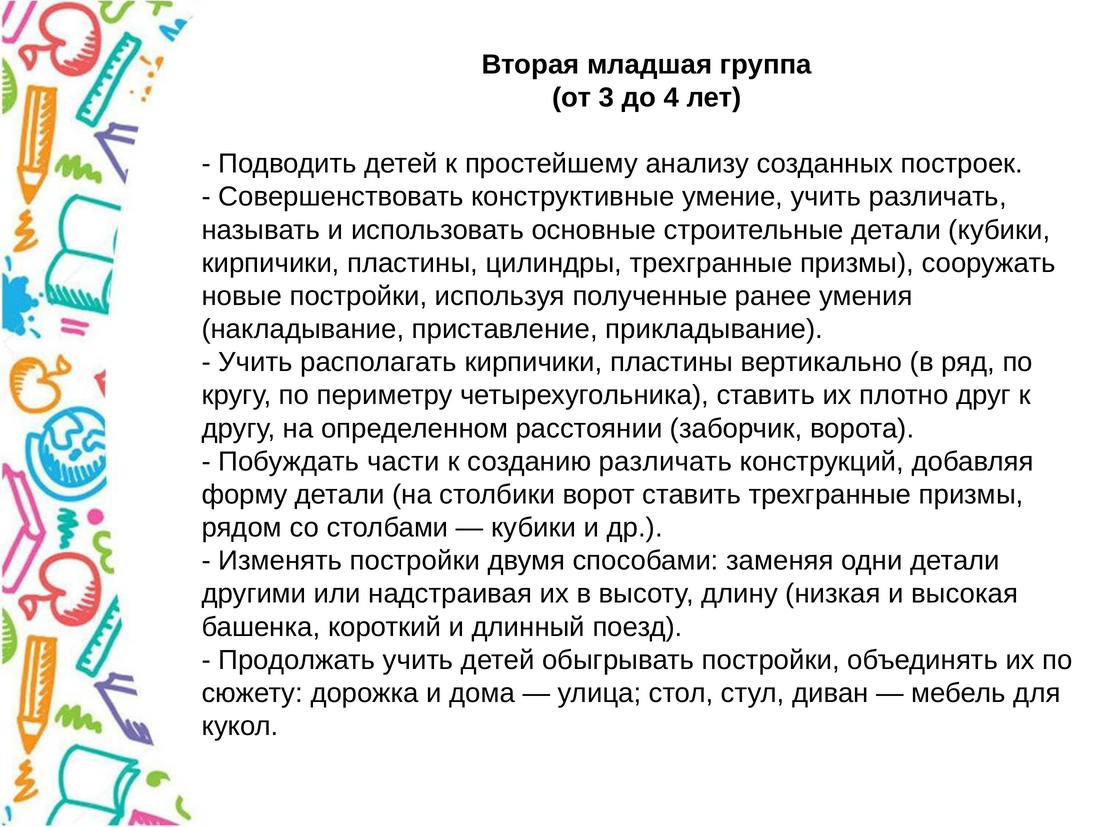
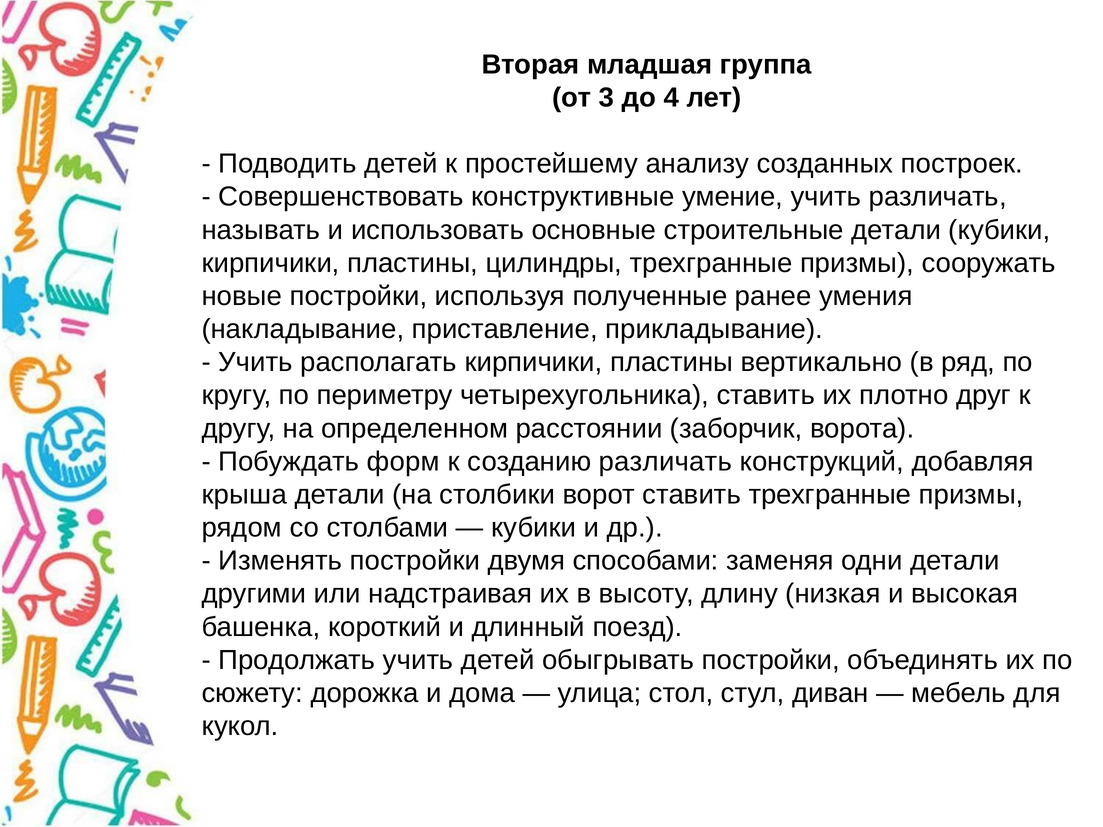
части: части -> форм
форму: форму -> крыша
